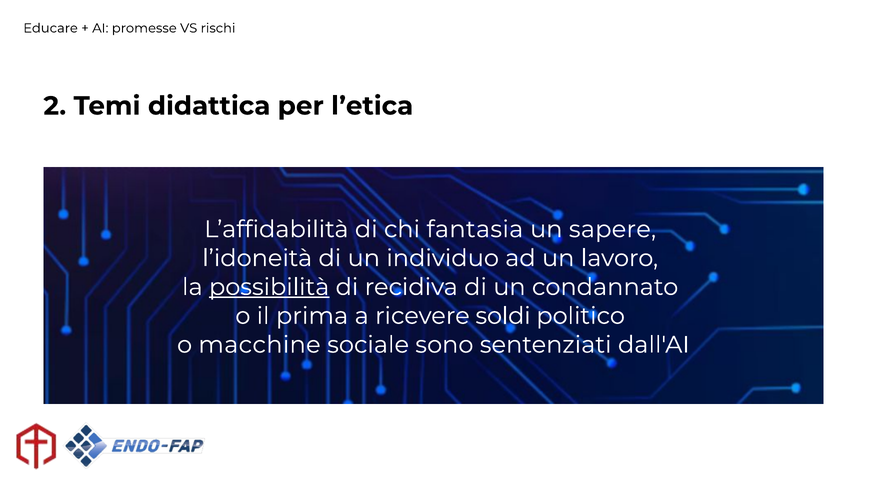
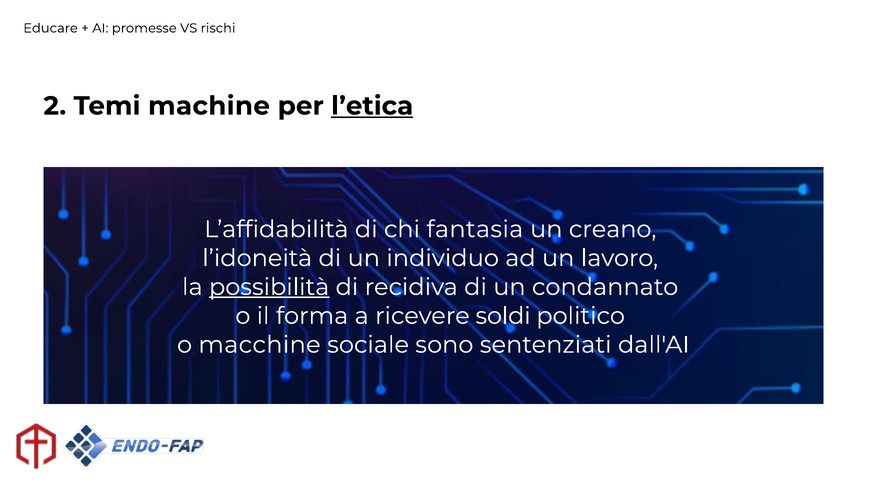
didattica: didattica -> machine
l’etica underline: none -> present
sapere: sapere -> creano
prima: prima -> forma
